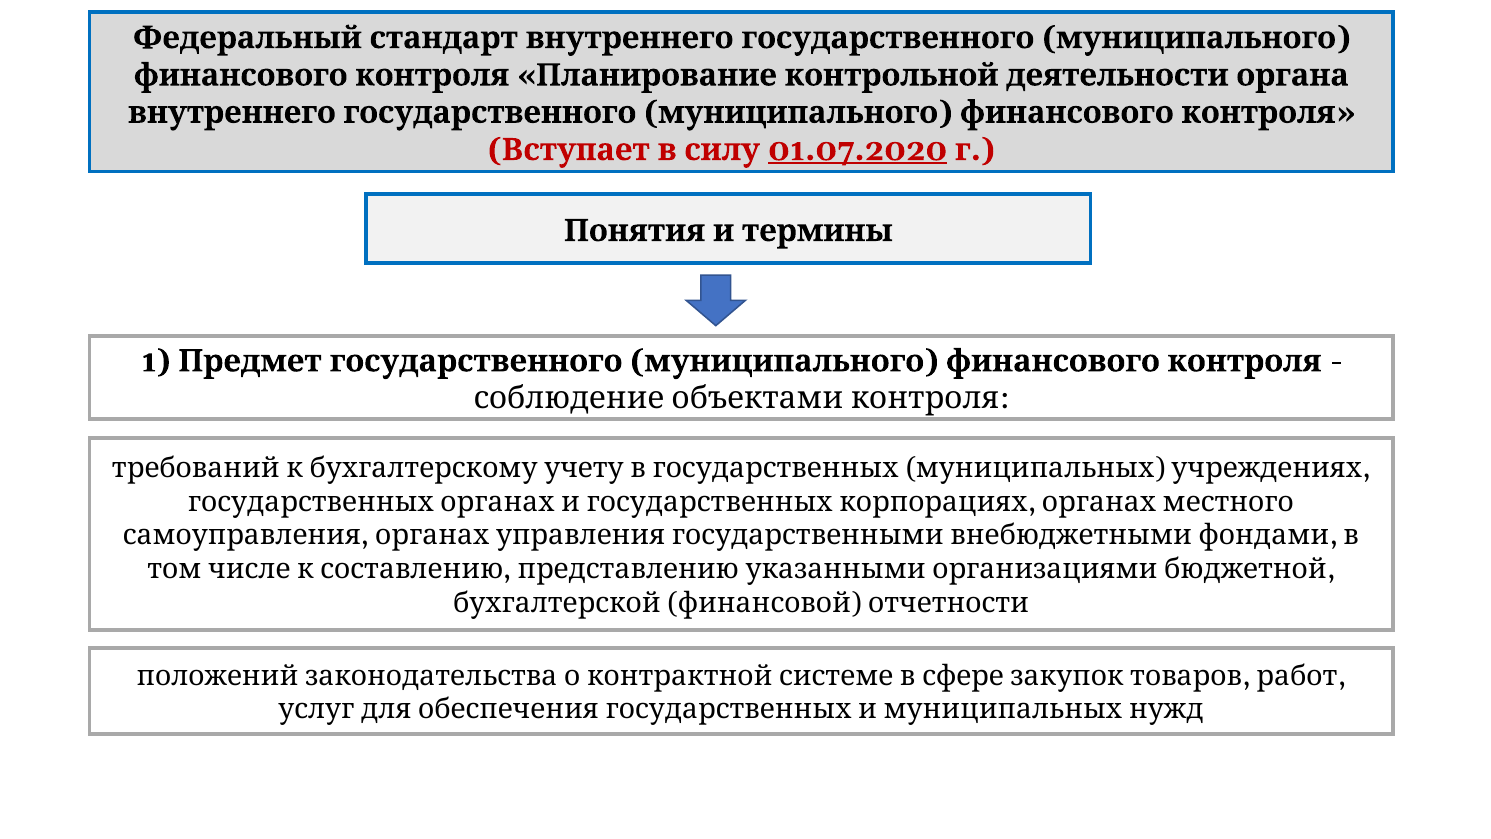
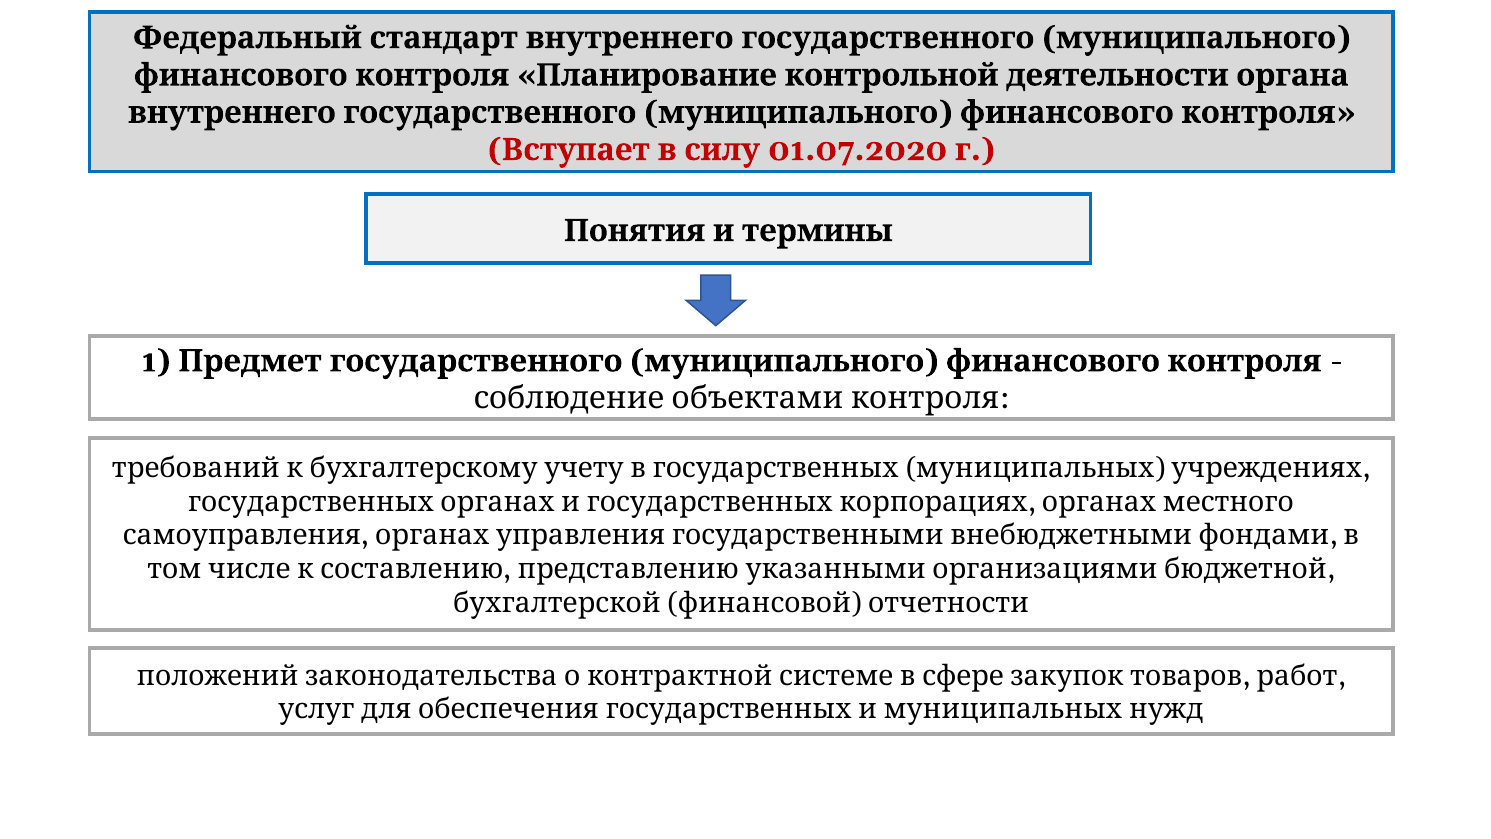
01.07.2020 underline: present -> none
